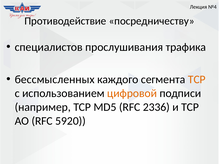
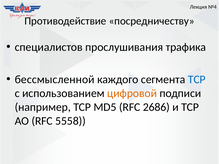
бессмысленных: бессмысленных -> бессмысленной
TCP at (197, 80) colour: orange -> blue
2336: 2336 -> 2686
5920: 5920 -> 5558
